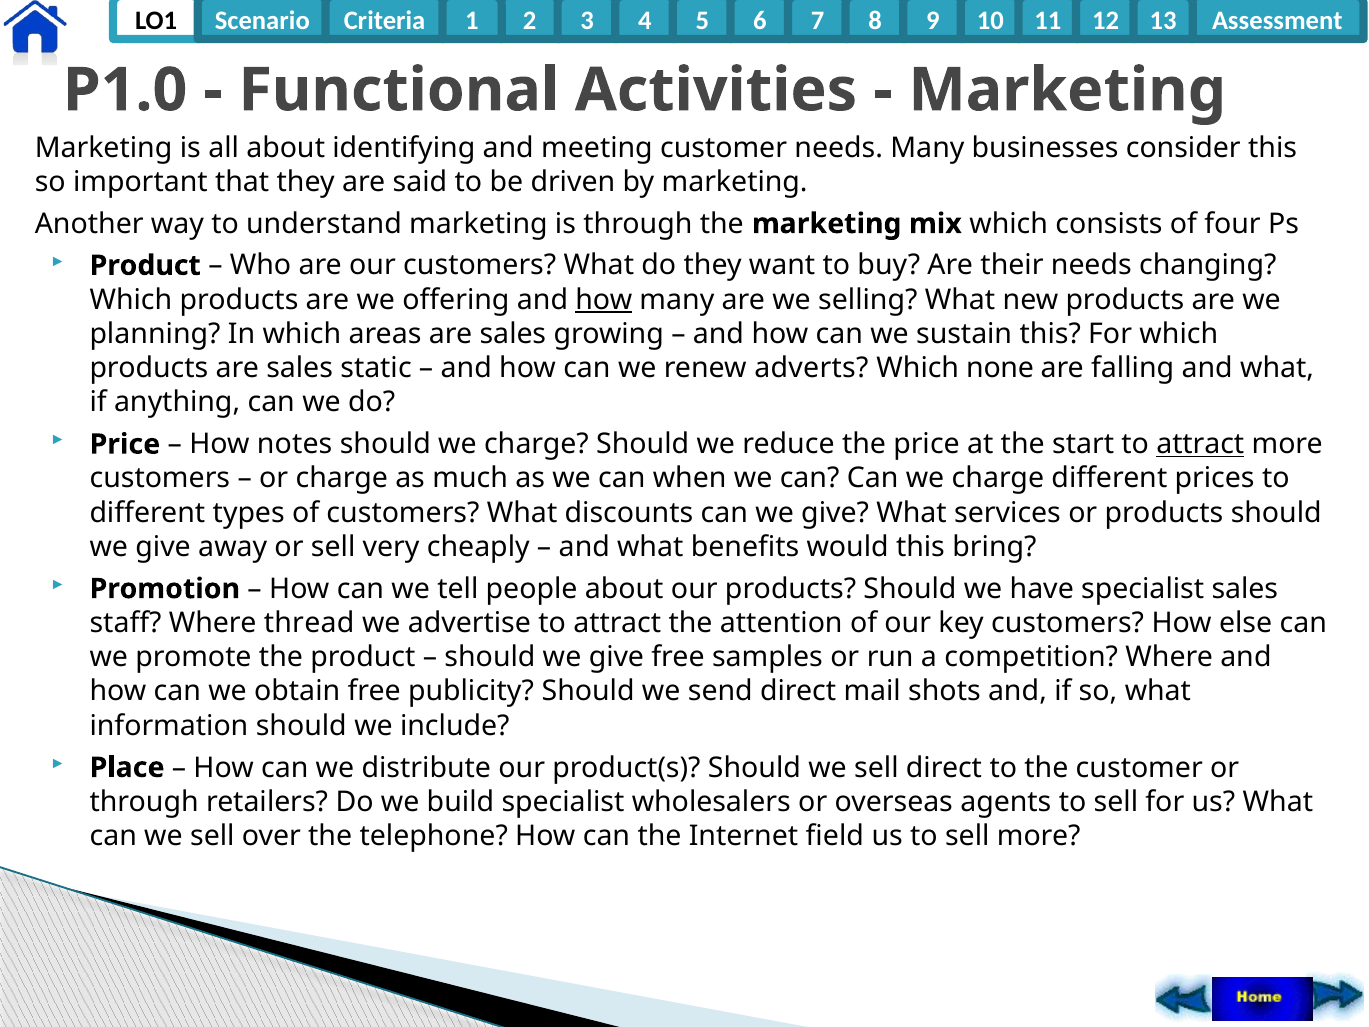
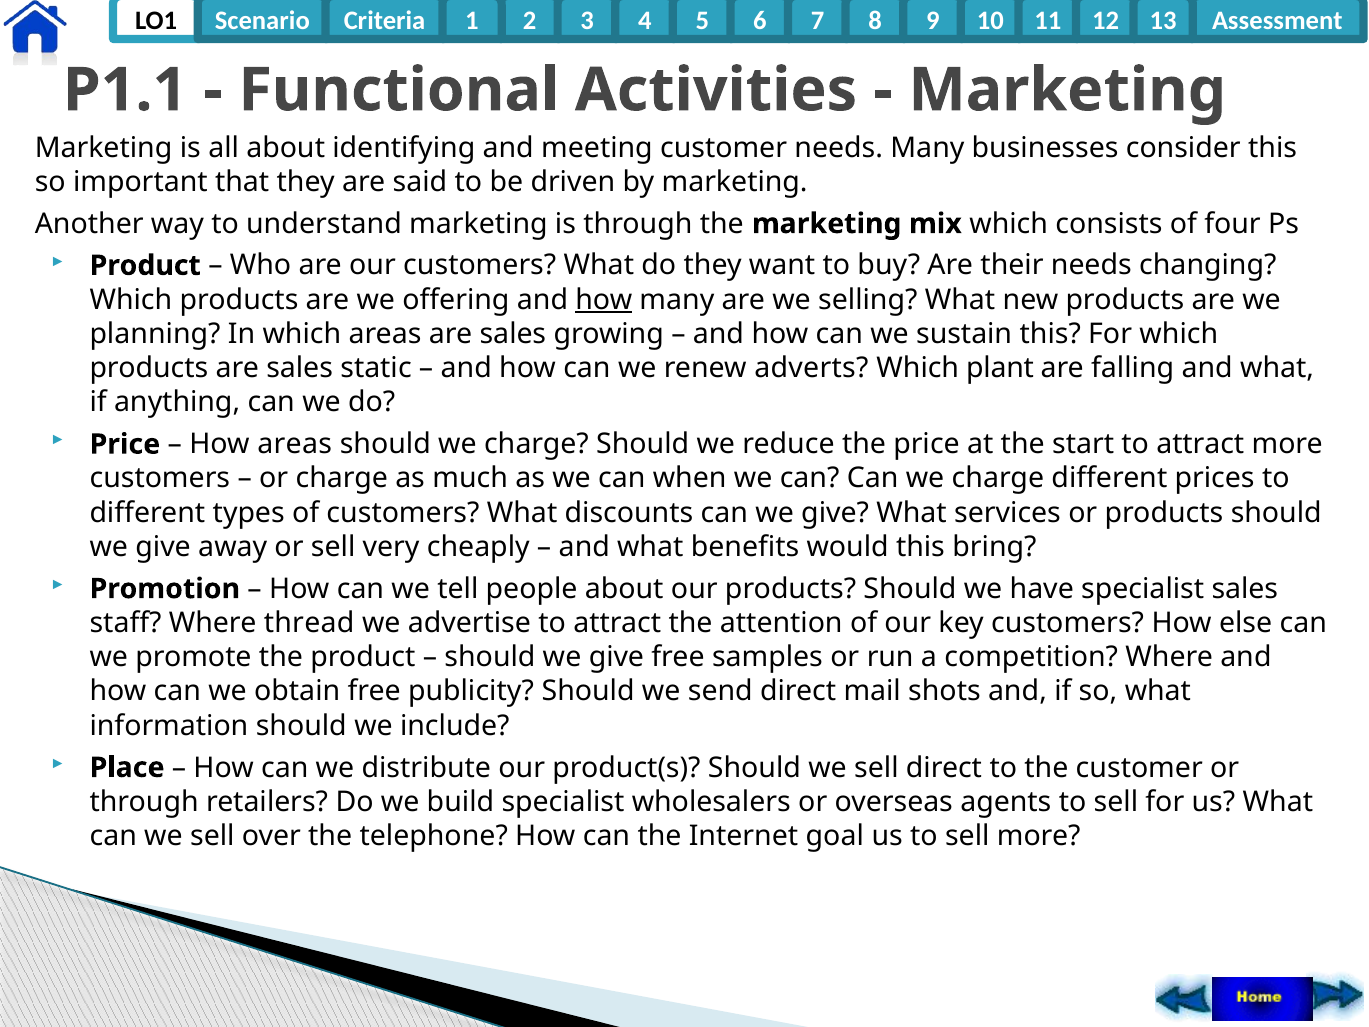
P1.0: P1.0 -> P1.1
none: none -> plant
How notes: notes -> areas
attract at (1200, 444) underline: present -> none
field: field -> goal
